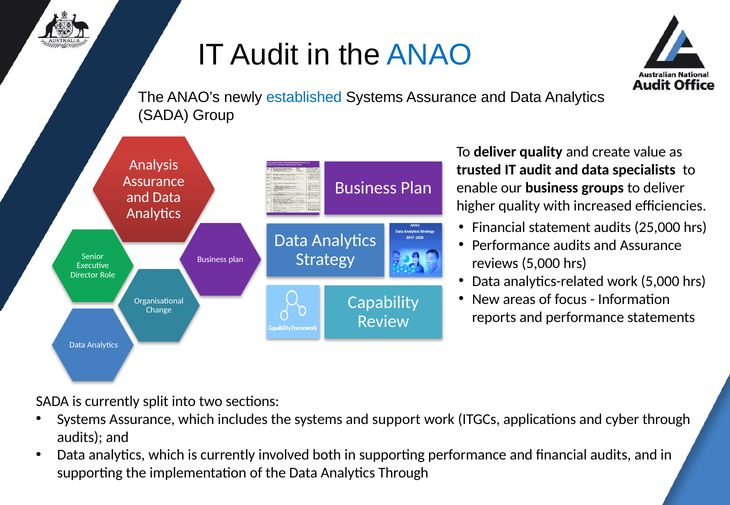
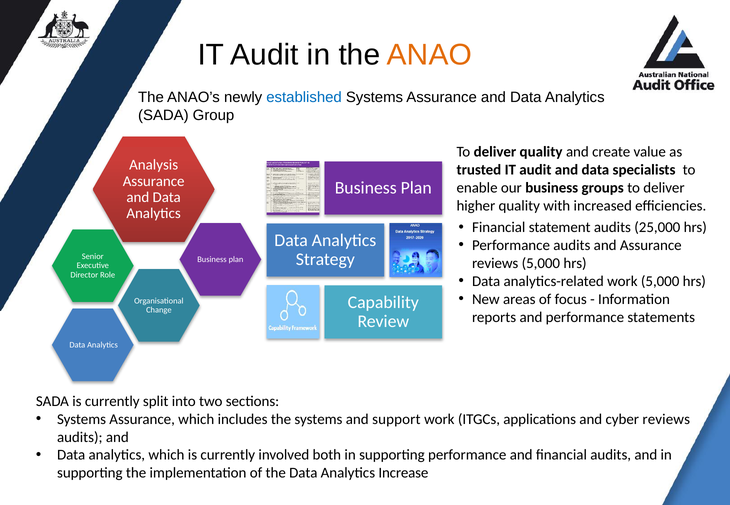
ANAO colour: blue -> orange
cyber through: through -> reviews
Analytics Through: Through -> Increase
